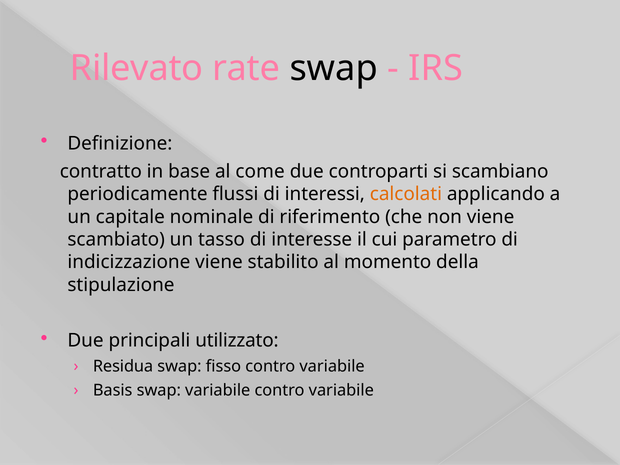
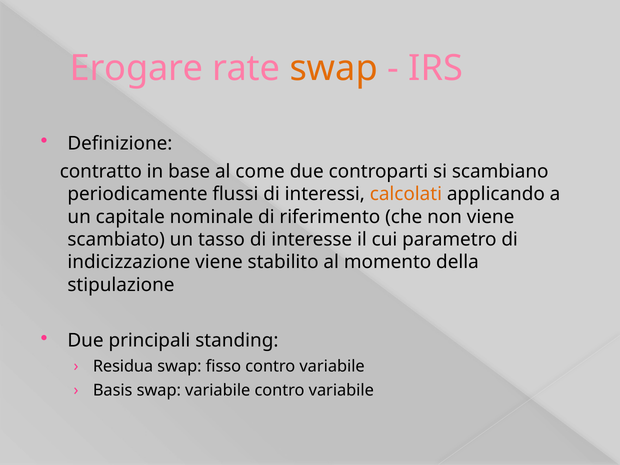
Rilevato: Rilevato -> Erogare
swap at (334, 68) colour: black -> orange
utilizzato: utilizzato -> standing
